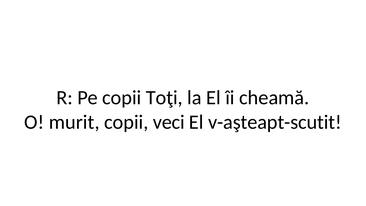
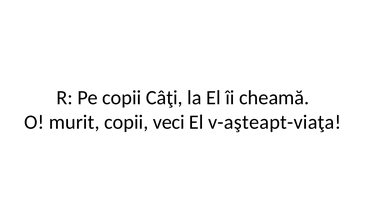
Toţi: Toţi -> Câţi
v-aşteapt-scutit: v-aşteapt-scutit -> v-aşteapt-viaţa
